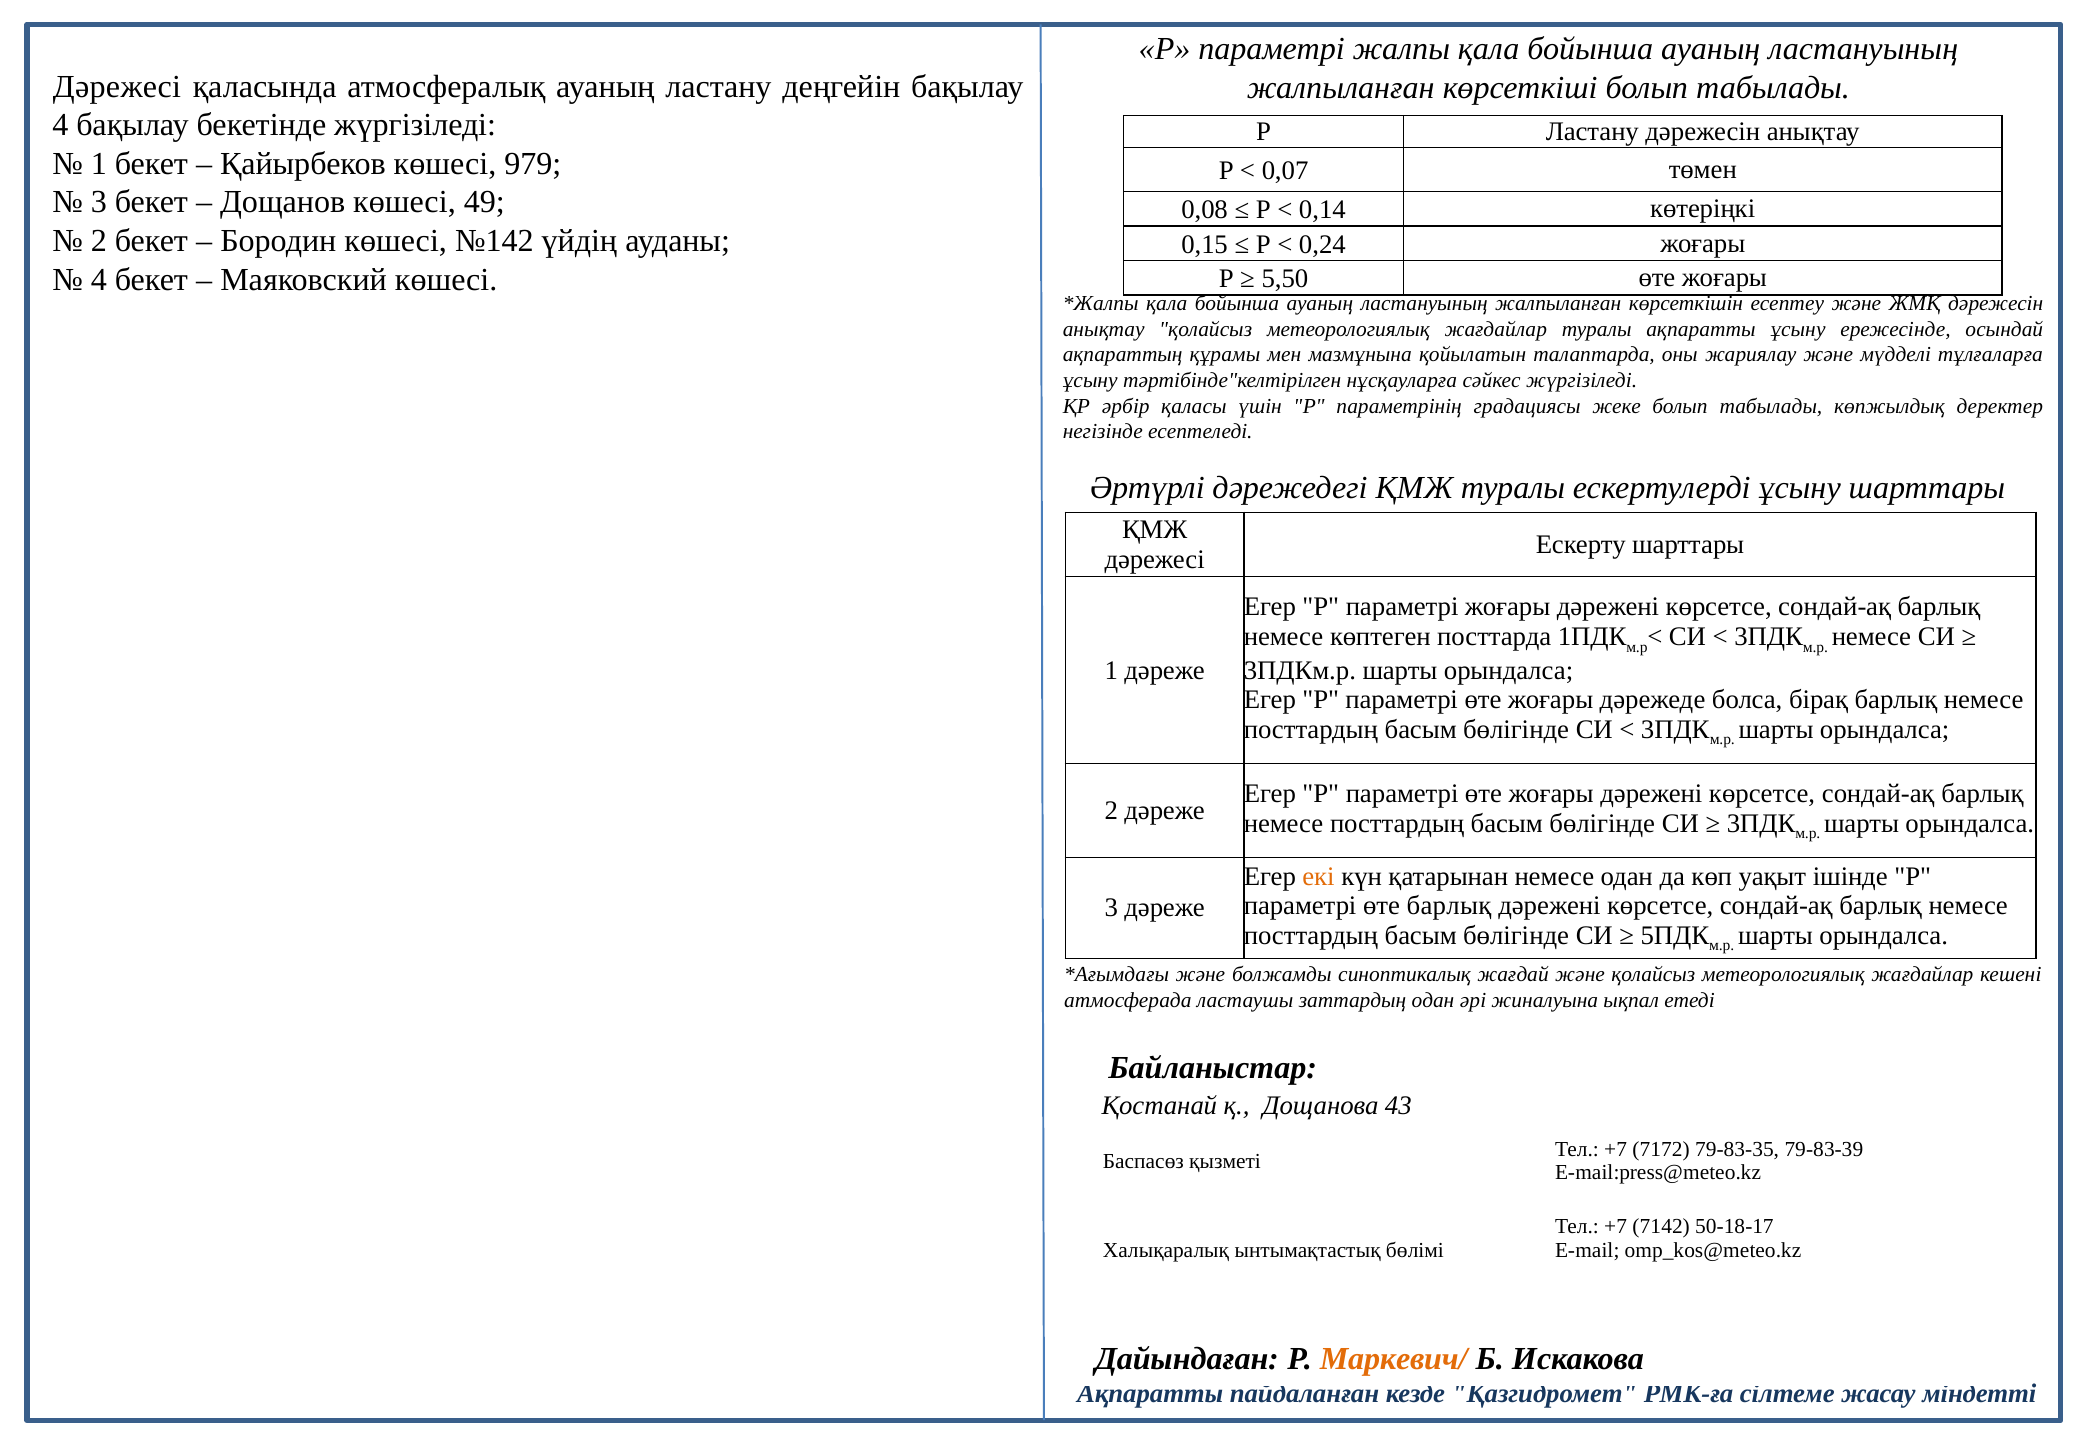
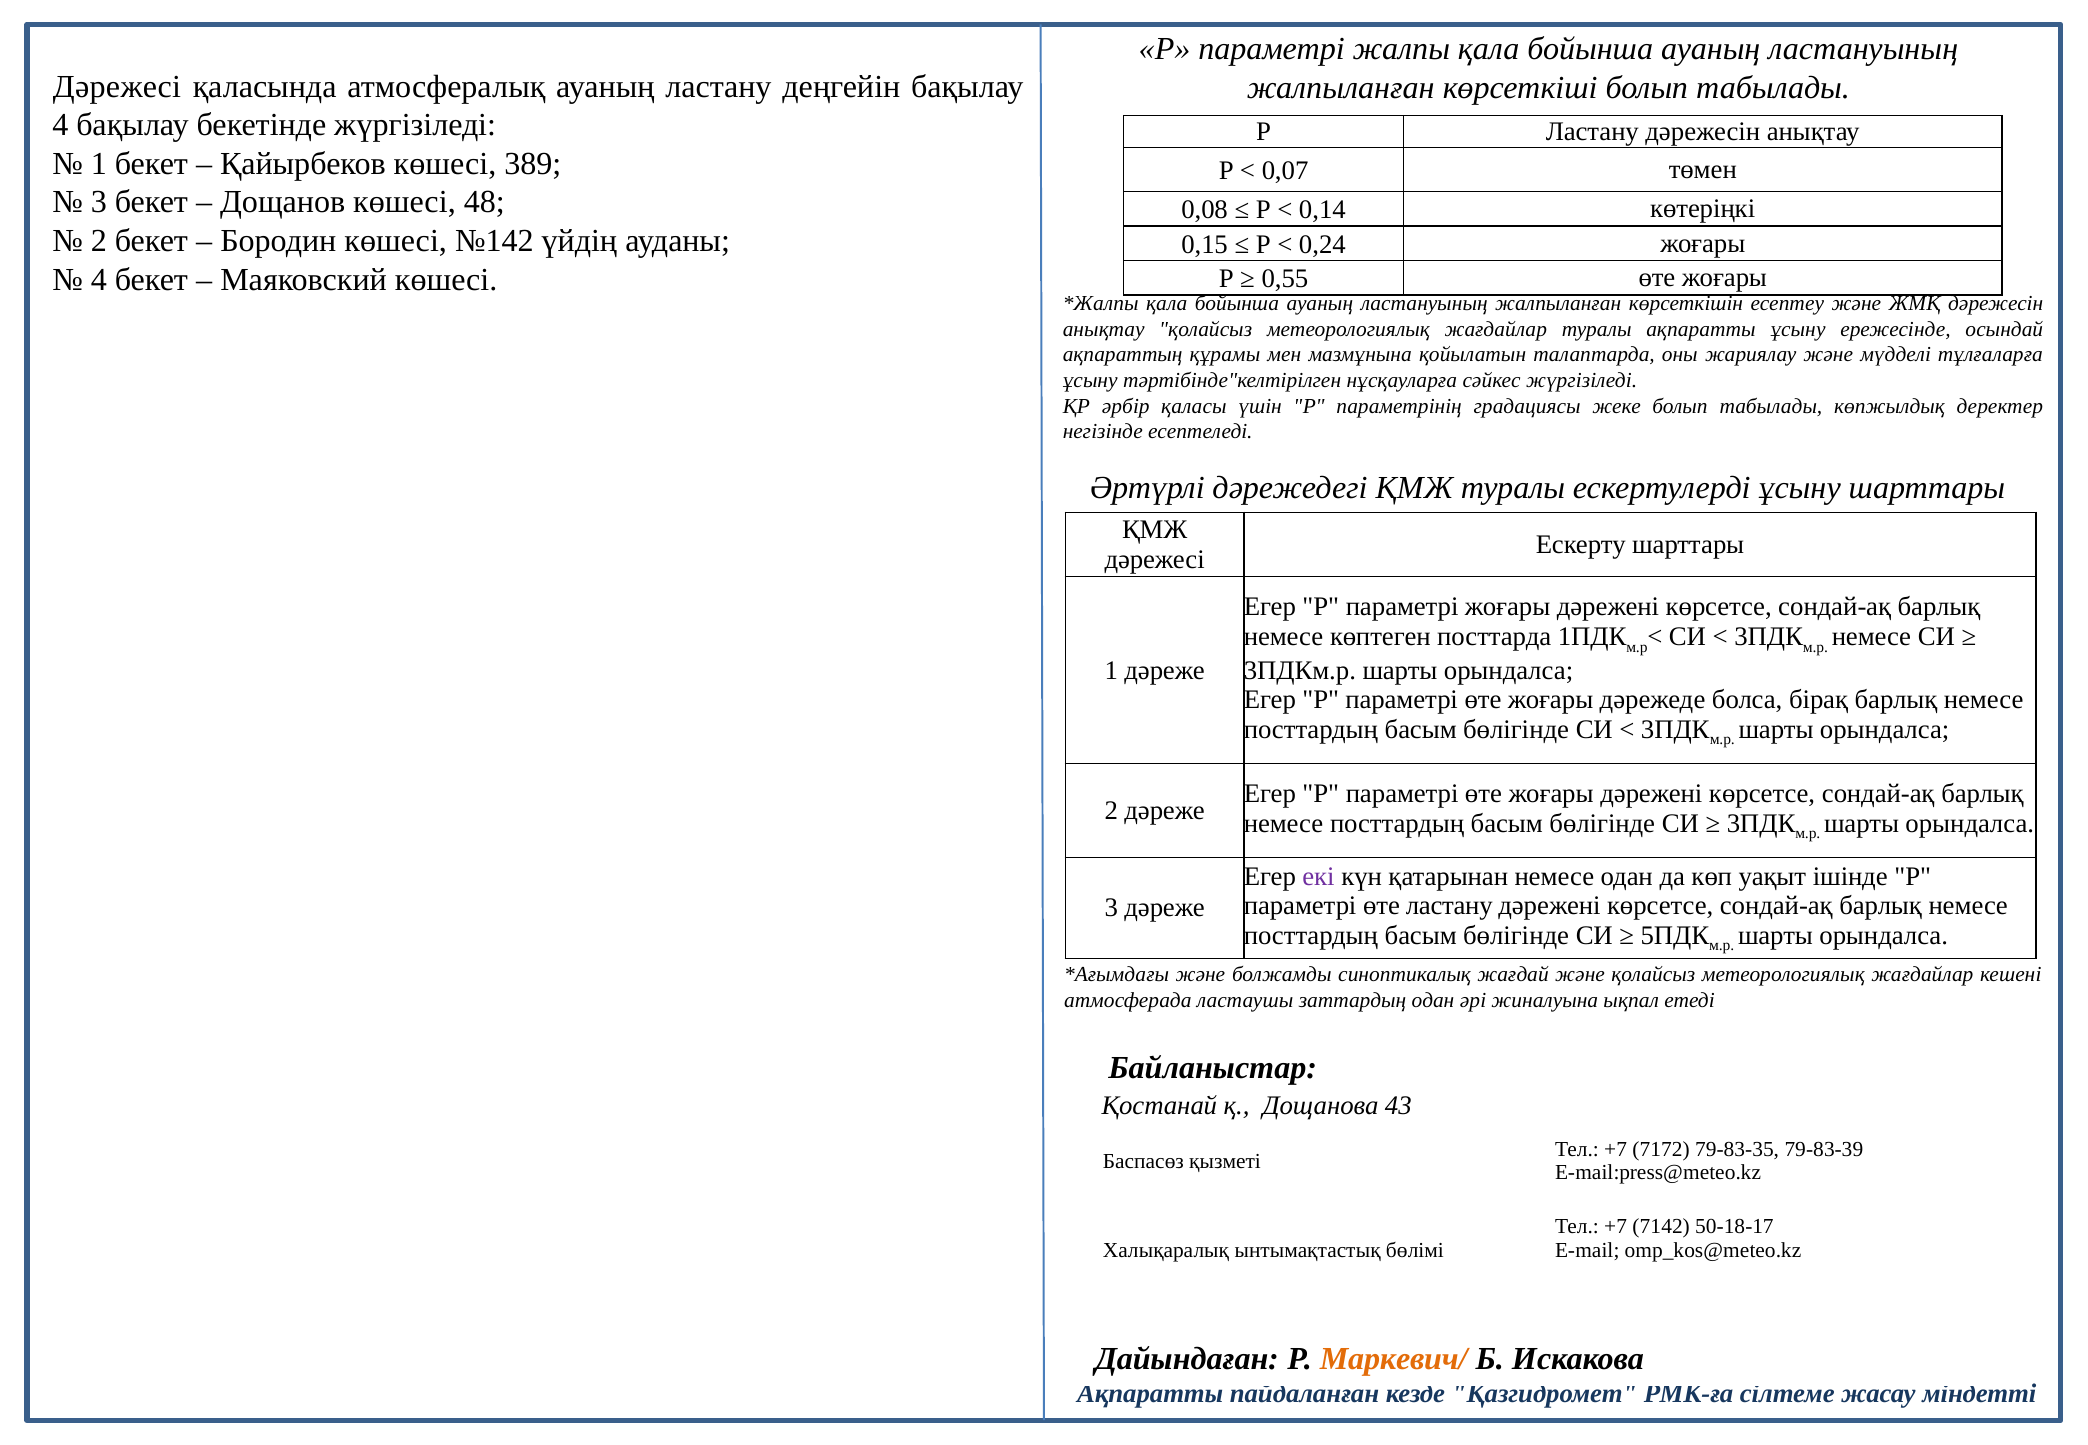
979: 979 -> 389
49: 49 -> 48
5,50: 5,50 -> 0,55
екі colour: orange -> purple
өте барлық: барлық -> ластану
